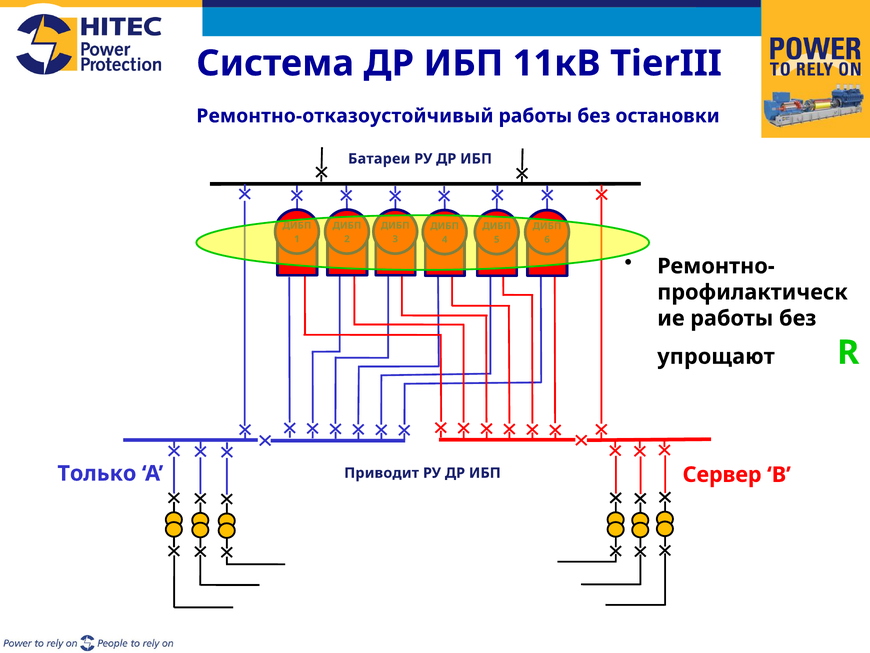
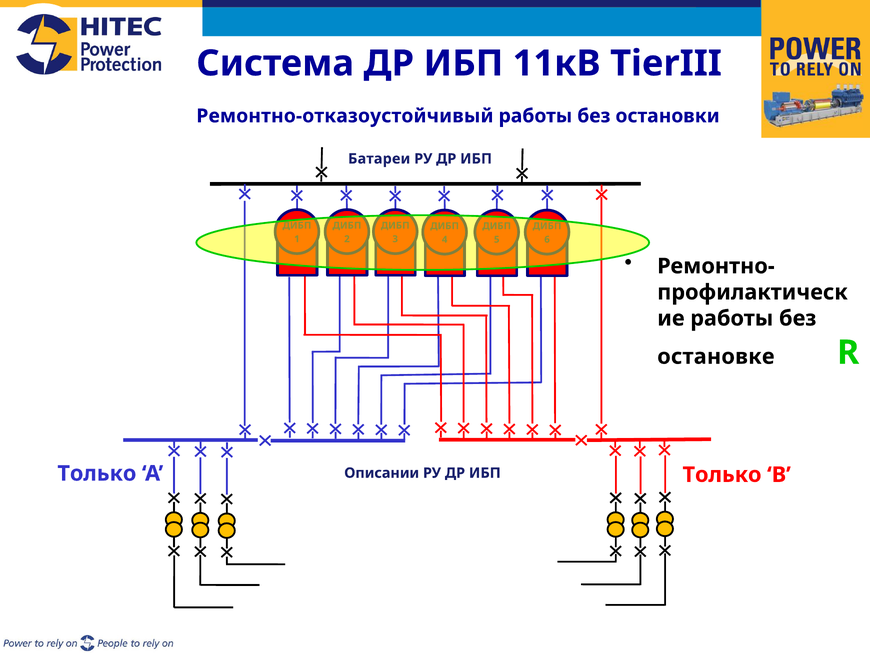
упрощают: упрощают -> остановке
A Сервер: Сервер -> Только
Приводит: Приводит -> Описании
